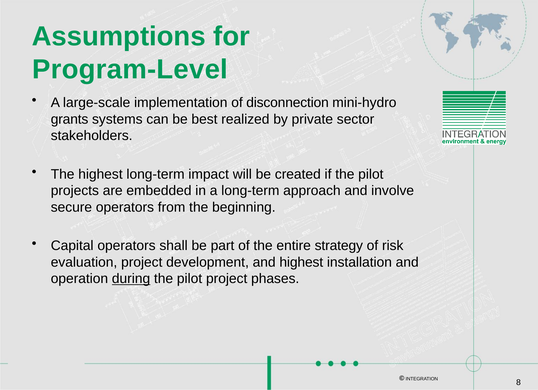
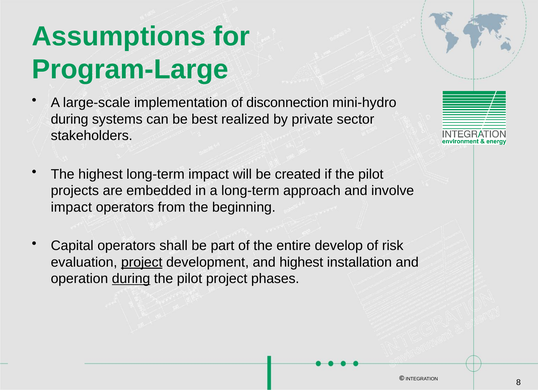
Program-Level: Program-Level -> Program-Large
grants at (70, 119): grants -> during
secure at (71, 207): secure -> impact
strategy: strategy -> develop
project at (142, 262) underline: none -> present
